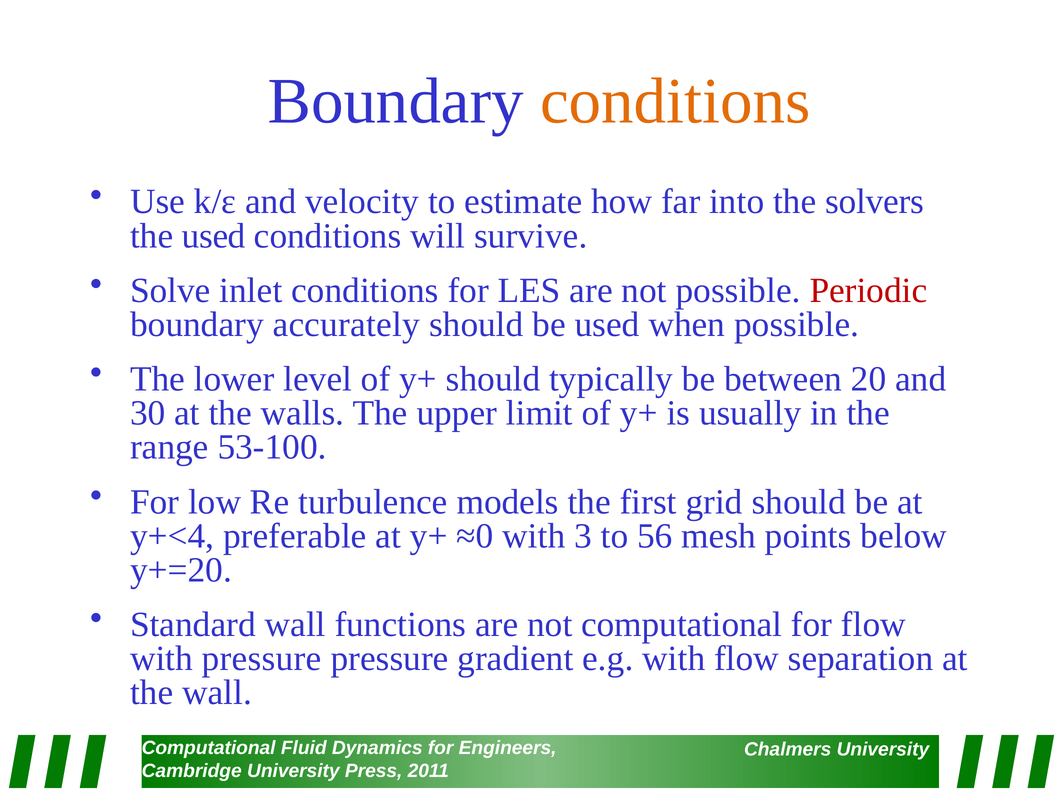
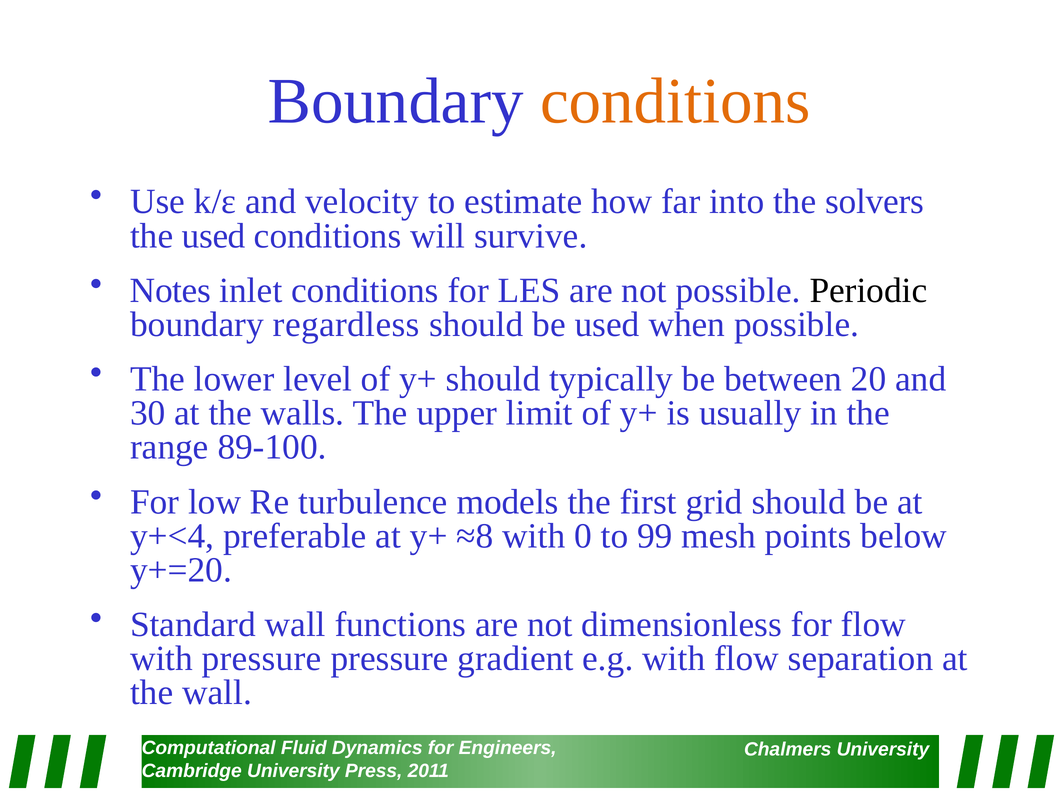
Solve: Solve -> Notes
Periodic colour: red -> black
accurately: accurately -> regardless
53-100: 53-100 -> 89-100
≈0: ≈0 -> ≈8
3: 3 -> 0
56: 56 -> 99
not computational: computational -> dimensionless
